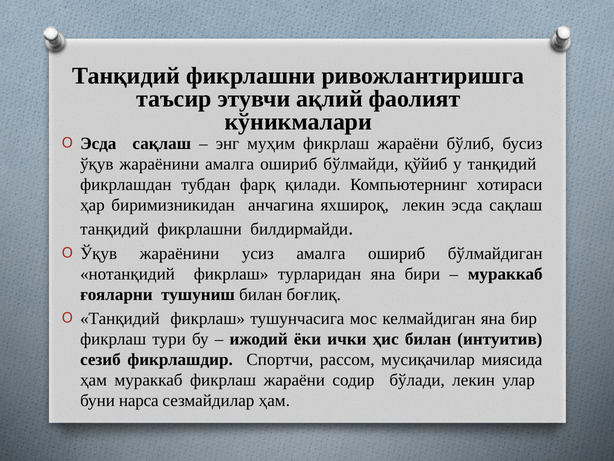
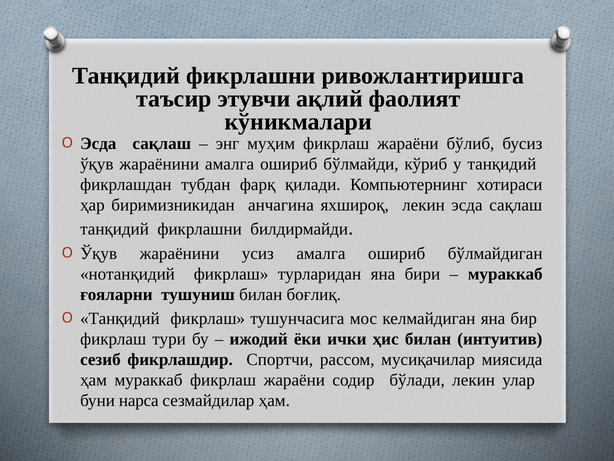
қўйиб: қўйиб -> кўриб
